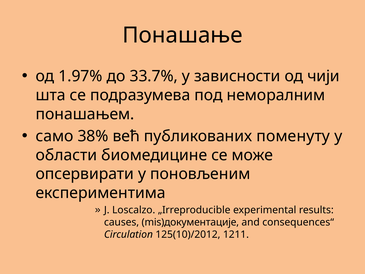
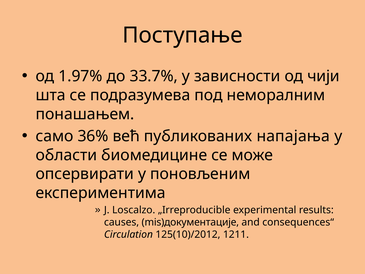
Понашање: Понашање -> Поступање
38%: 38% -> 36%
поменуту: поменуту -> напајања
